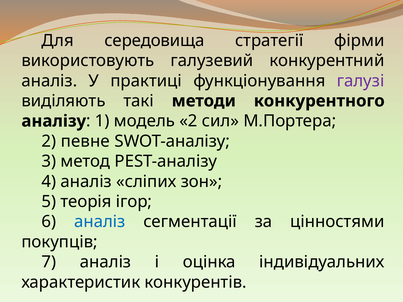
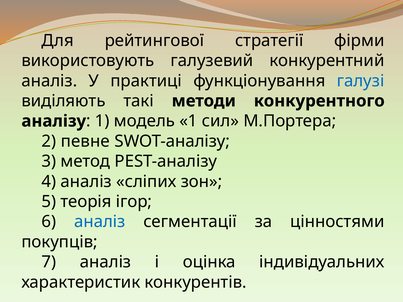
середовища: середовища -> рейтингової
галузі colour: purple -> blue
модель 2: 2 -> 1
